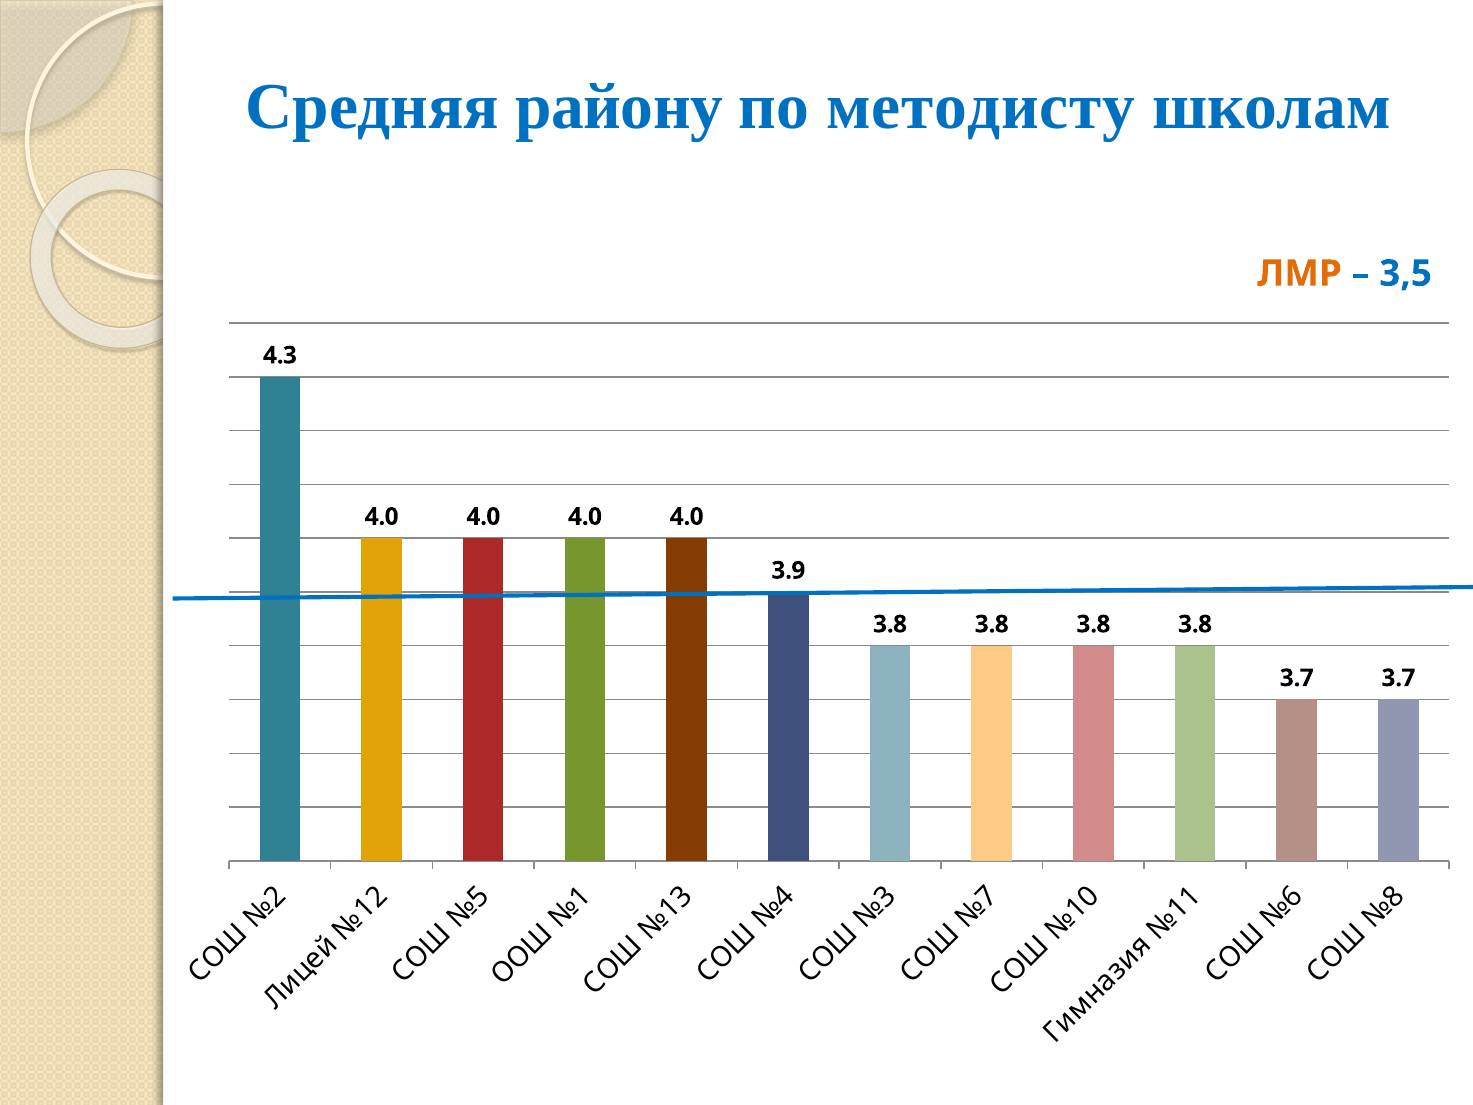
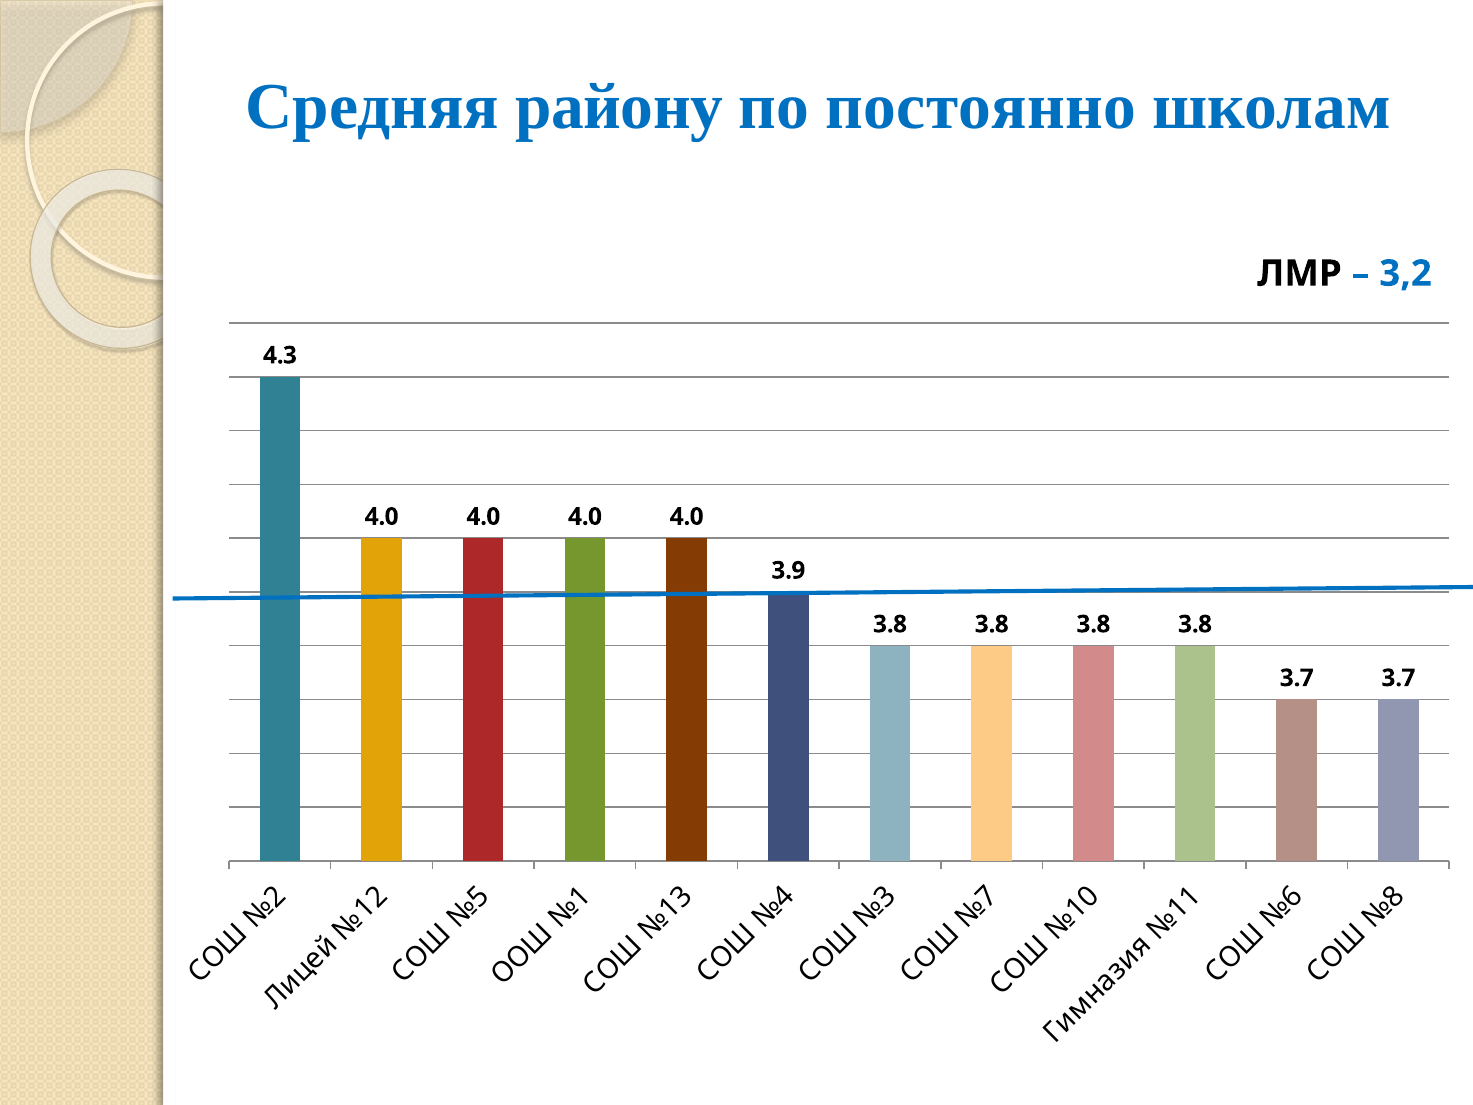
методисту: методисту -> постоянно
ЛМР colour: orange -> black
3,5: 3,5 -> 3,2
